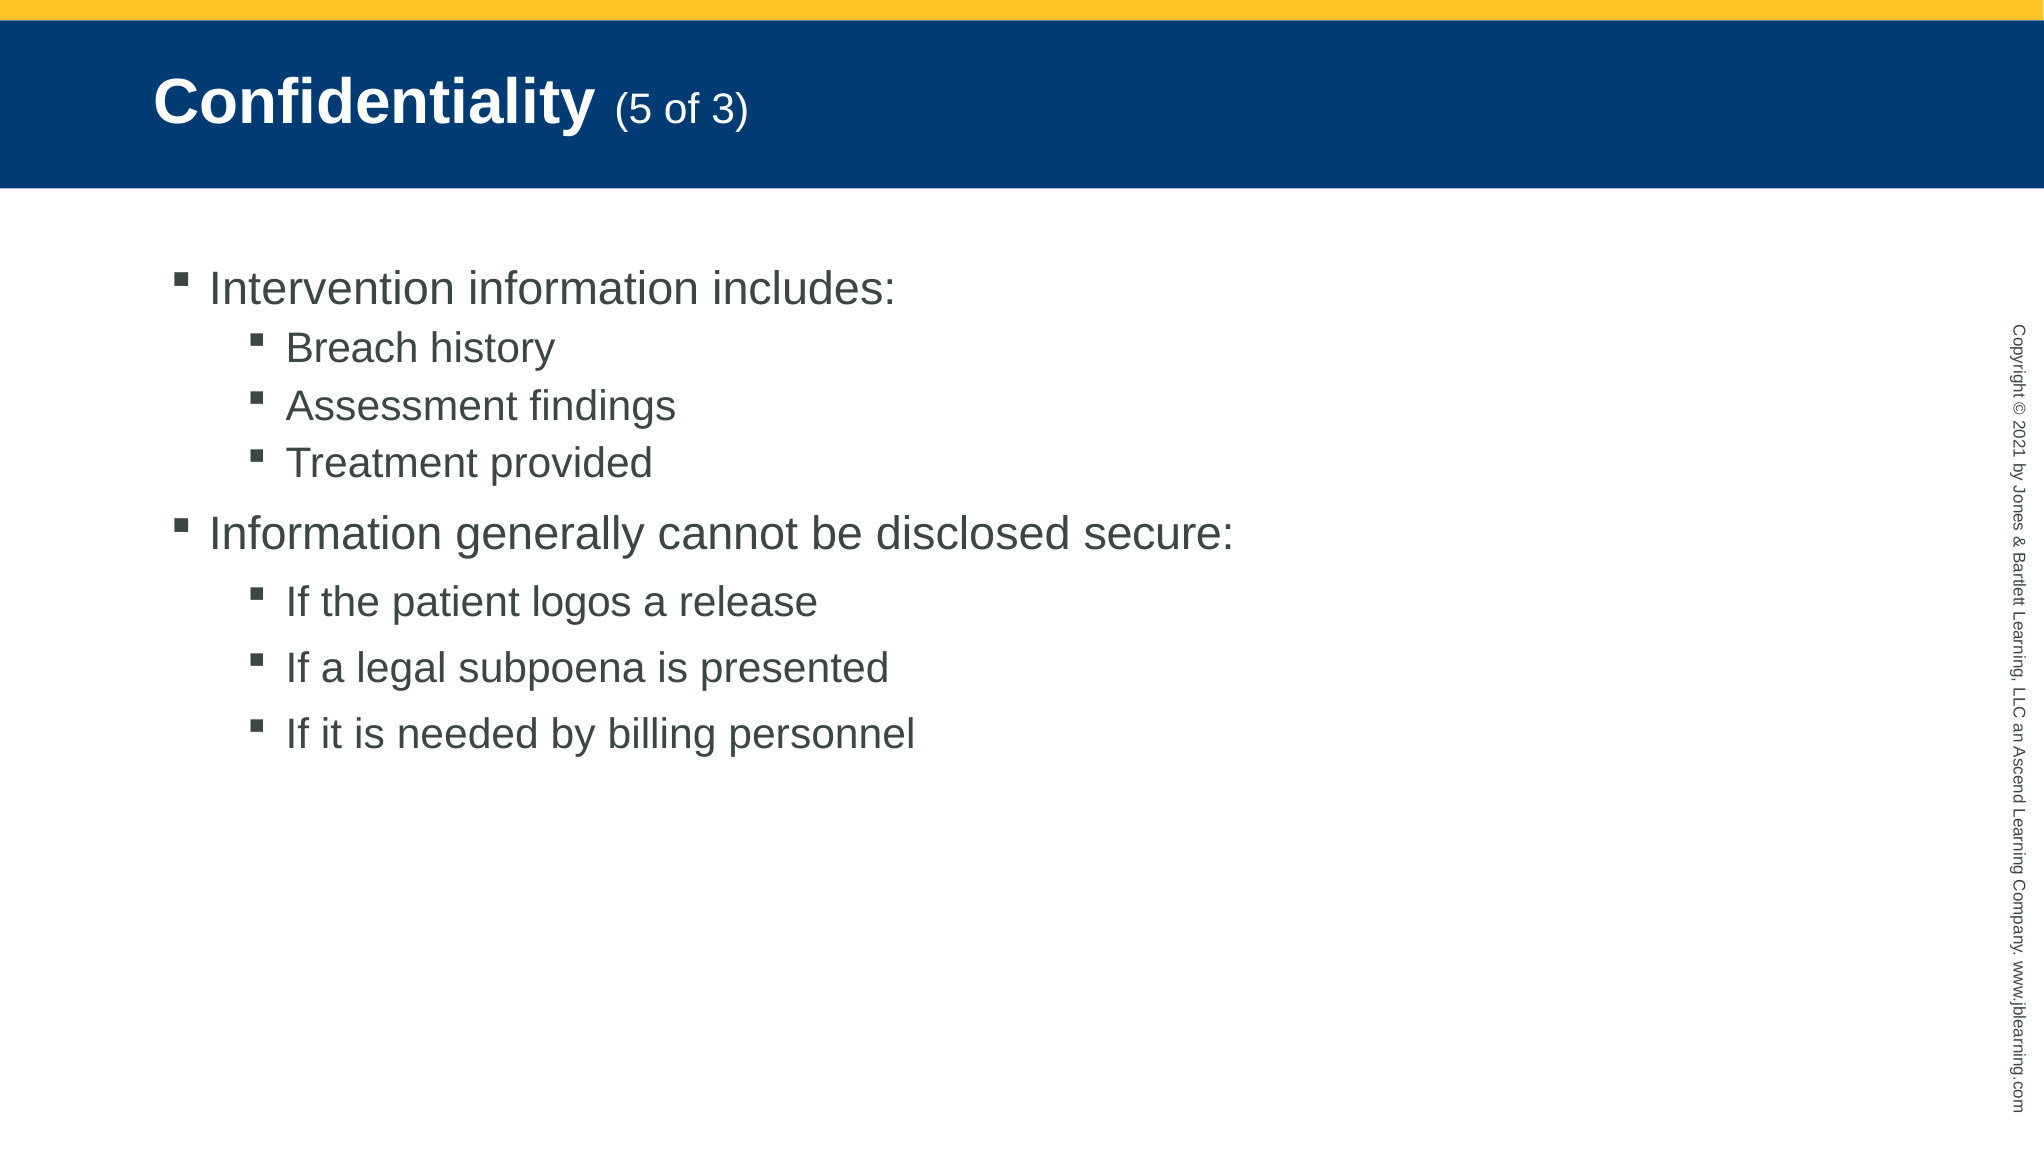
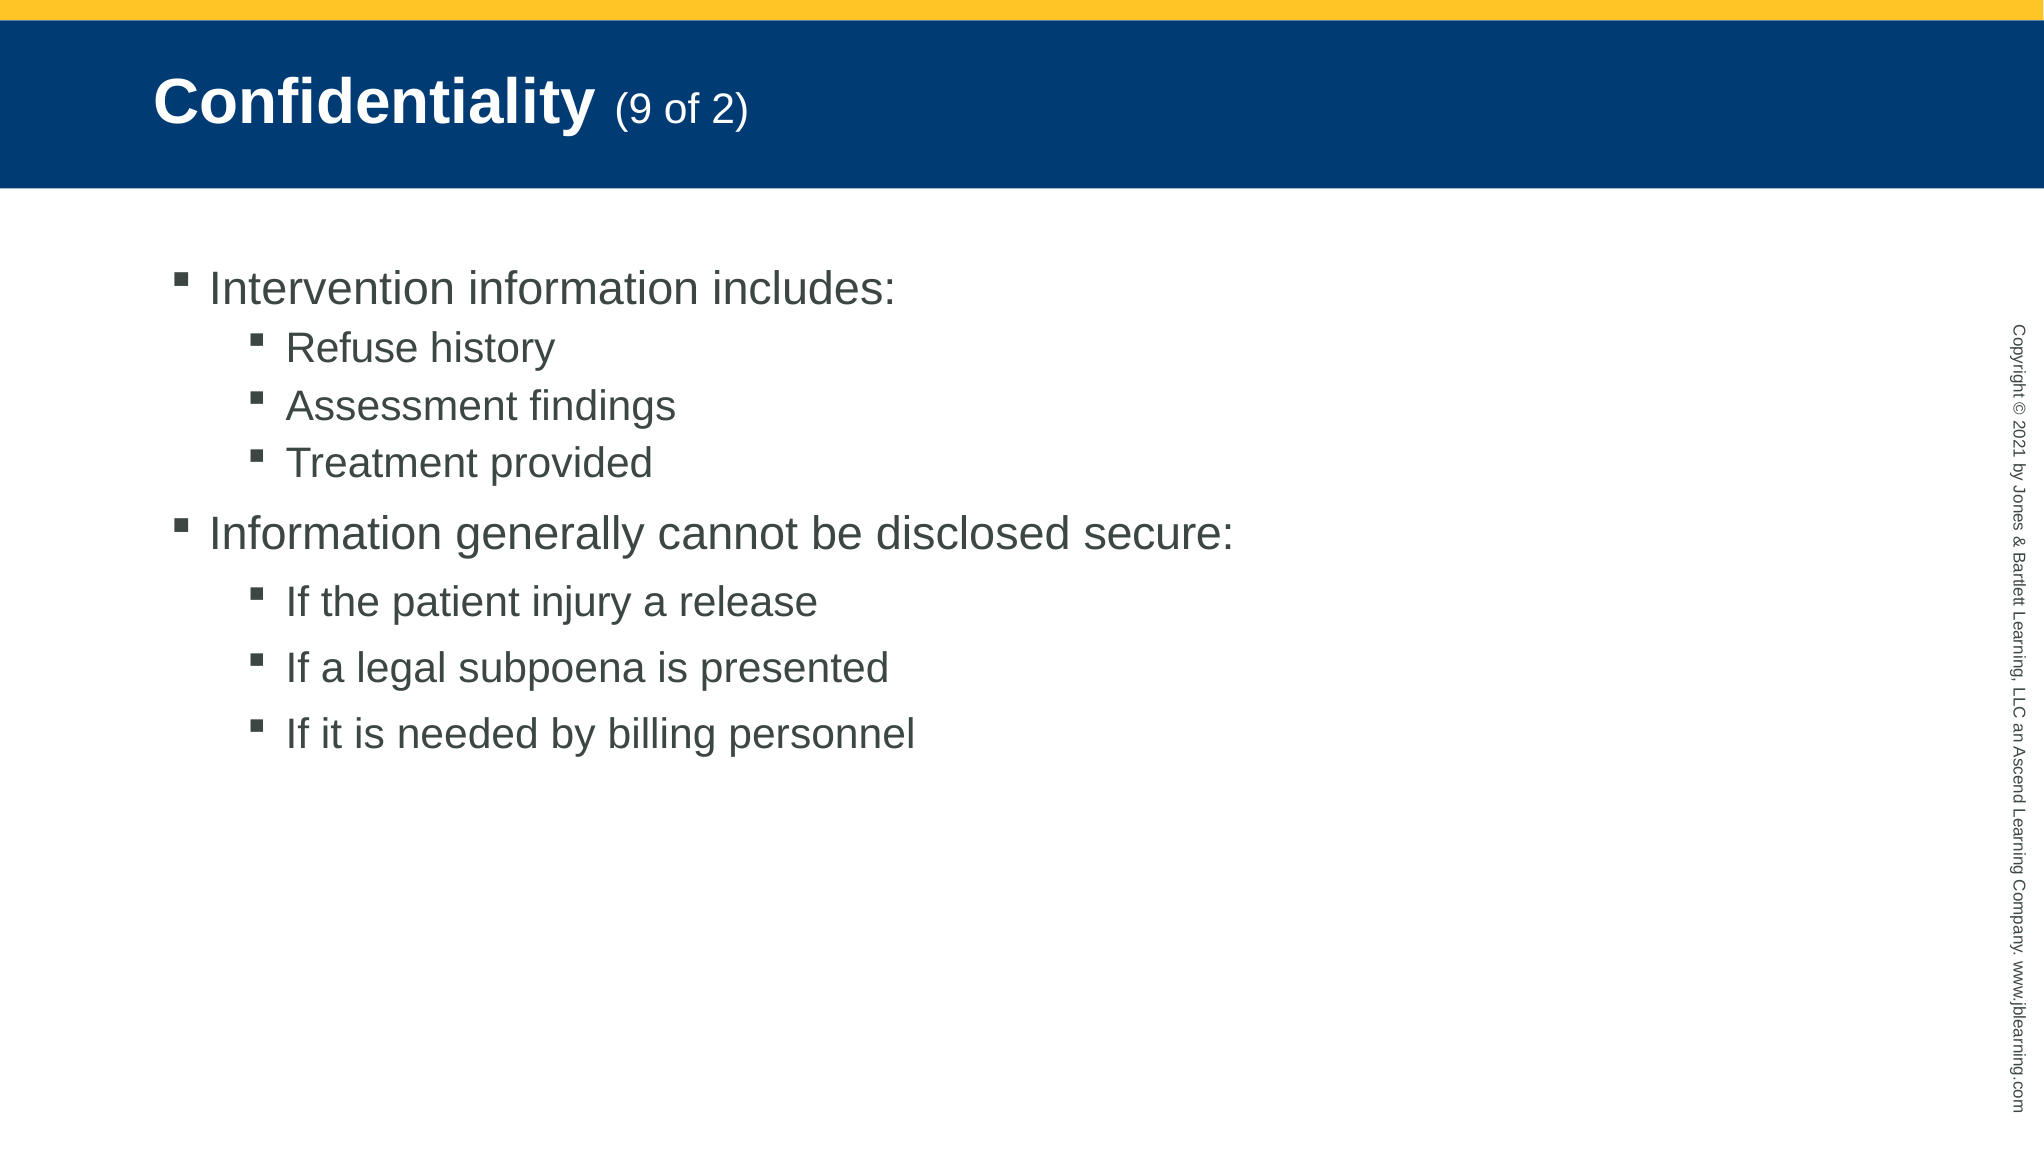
5: 5 -> 9
of 3: 3 -> 2
Breach: Breach -> Refuse
logos: logos -> injury
